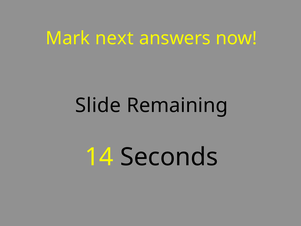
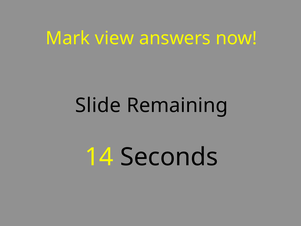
next: next -> view
